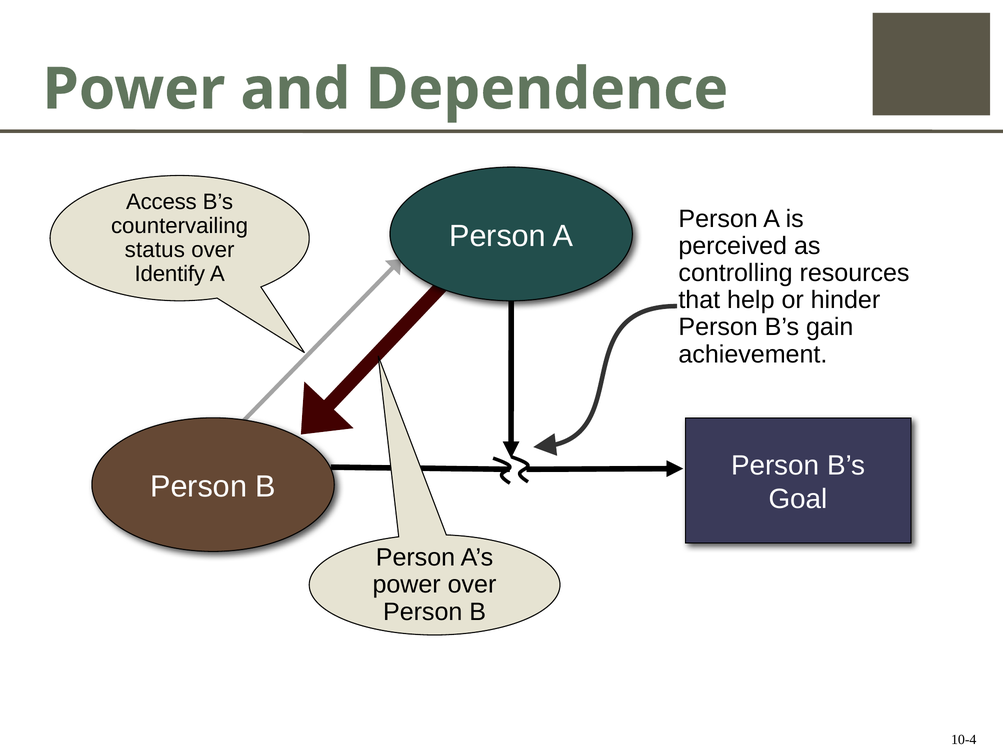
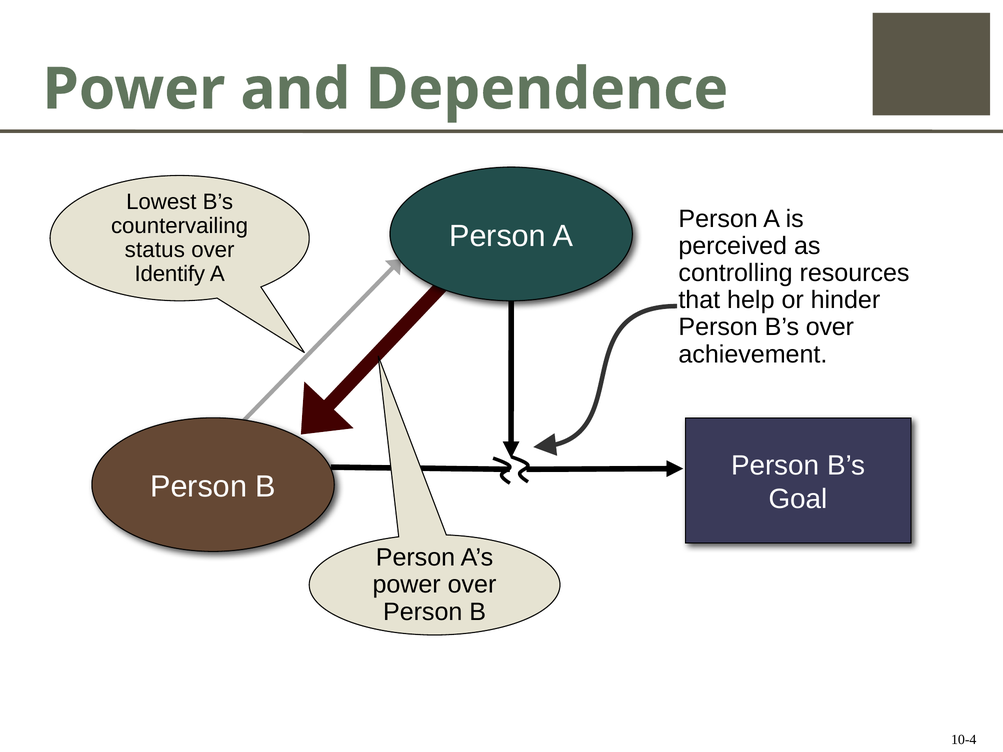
Access: Access -> Lowest
B’s gain: gain -> over
